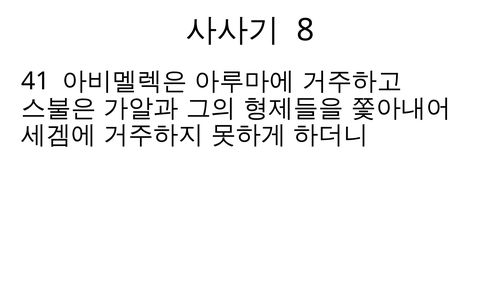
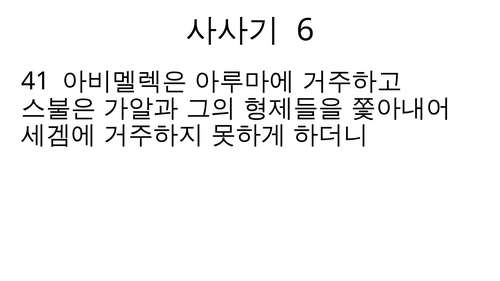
8: 8 -> 6
